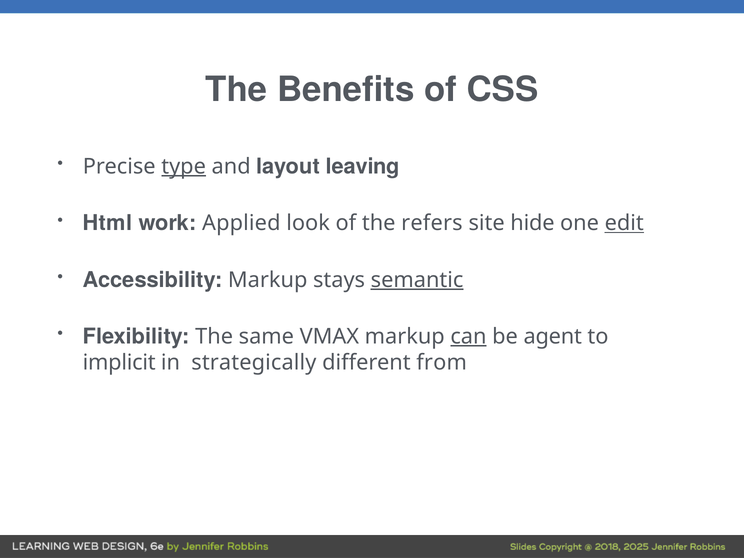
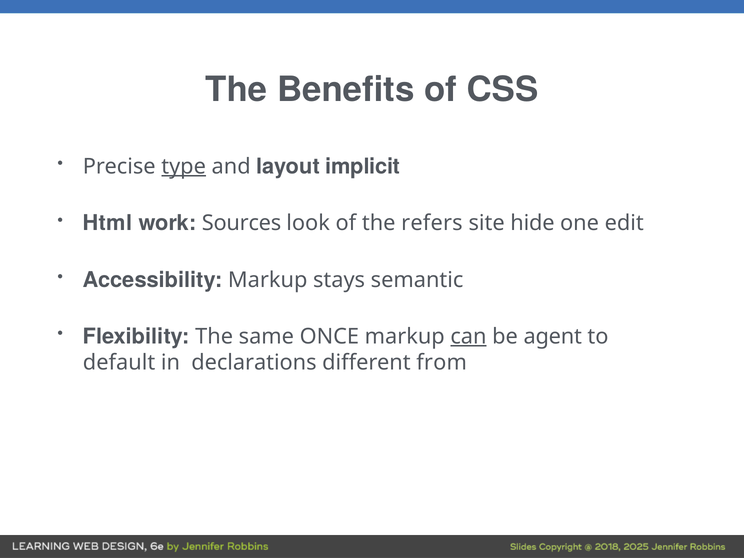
leaving: leaving -> implicit
Applied: Applied -> Sources
edit underline: present -> none
semantic underline: present -> none
VMAX: VMAX -> ONCE
implicit: implicit -> default
strategically: strategically -> declarations
